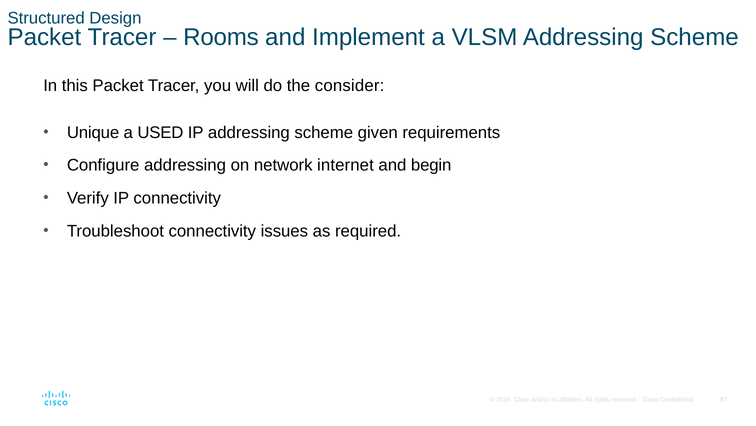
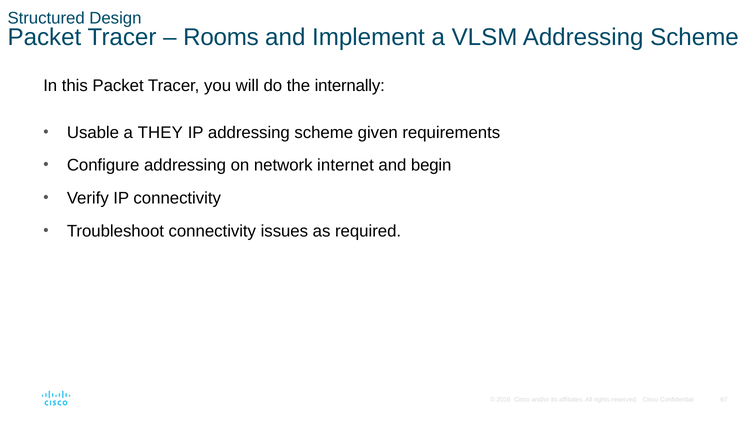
consider: consider -> internally
Unique: Unique -> Usable
USED: USED -> THEY
